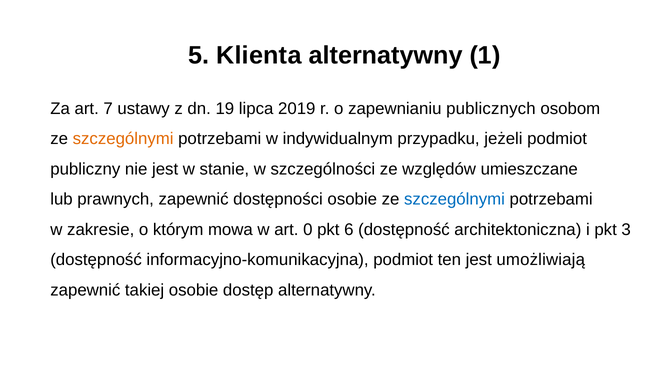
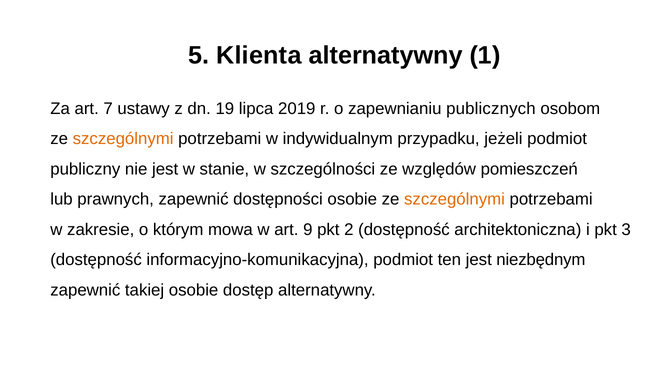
umieszczane: umieszczane -> pomieszczeń
szczególnymi at (454, 199) colour: blue -> orange
0: 0 -> 9
6: 6 -> 2
umożliwiają: umożliwiają -> niezbędnym
